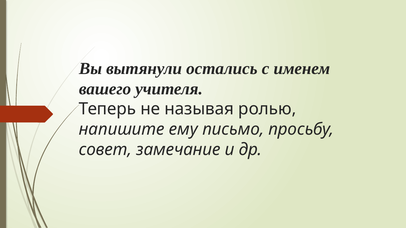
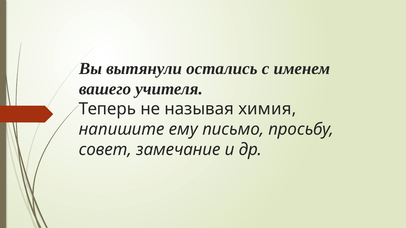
ролью: ролью -> химия
